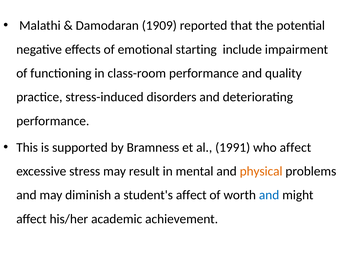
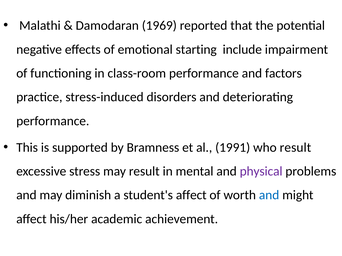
1909: 1909 -> 1969
quality: quality -> factors
who affect: affect -> result
physical colour: orange -> purple
